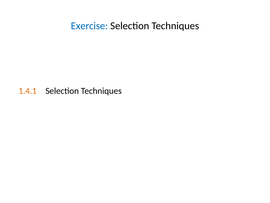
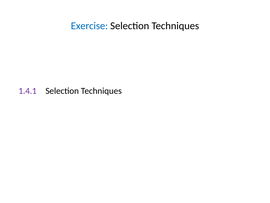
1.4.1 colour: orange -> purple
